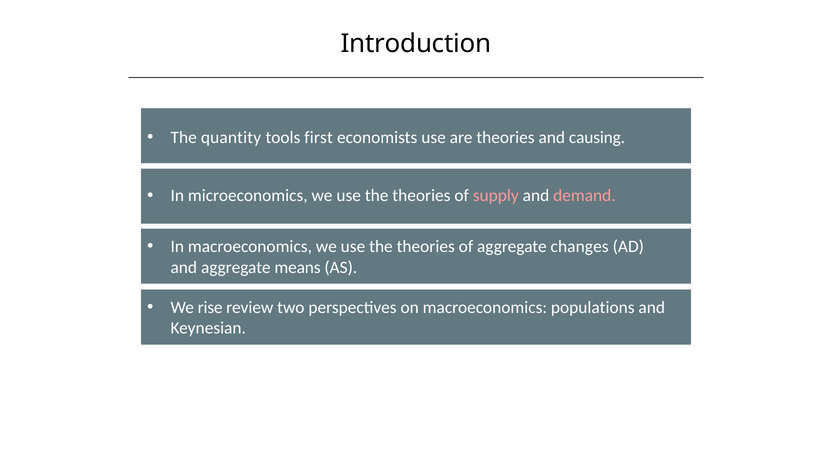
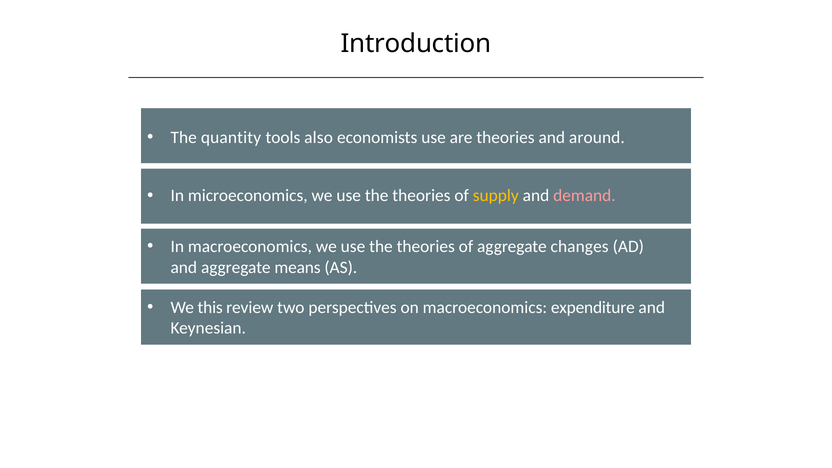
first: first -> also
causing: causing -> around
supply colour: pink -> yellow
rise: rise -> this
populations: populations -> expenditure
